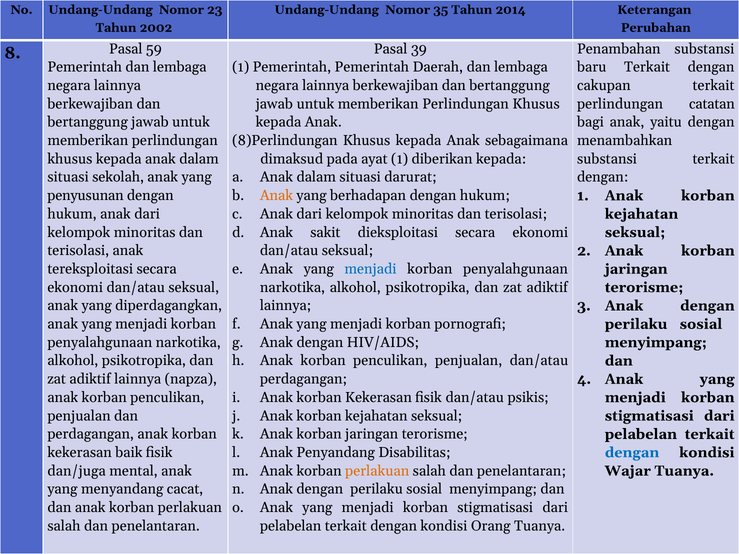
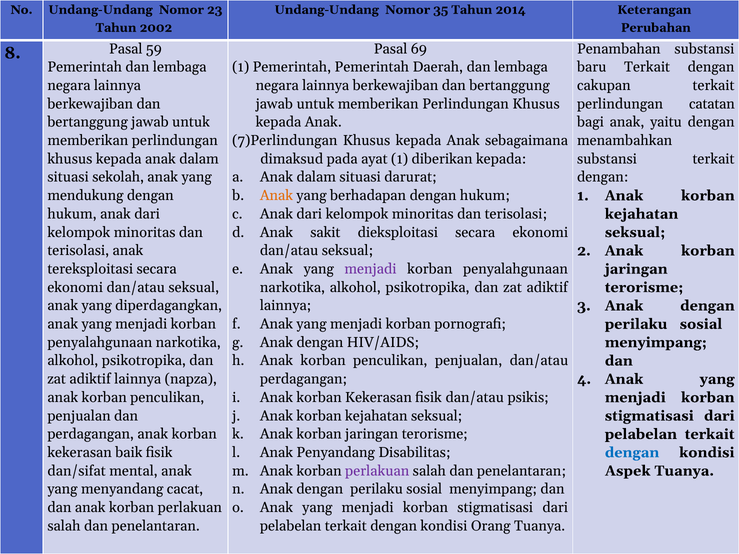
39: 39 -> 69
8)Perlindungan: 8)Perlindungan -> 7)Perlindungan
penyusunan: penyusunan -> mendukung
menjadi at (370, 269) colour: blue -> purple
Wajar: Wajar -> Aspek
dan/juga: dan/juga -> dan/sifat
perlakuan at (377, 471) colour: orange -> purple
